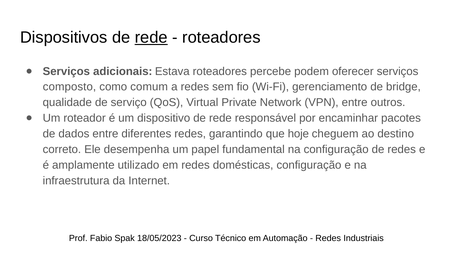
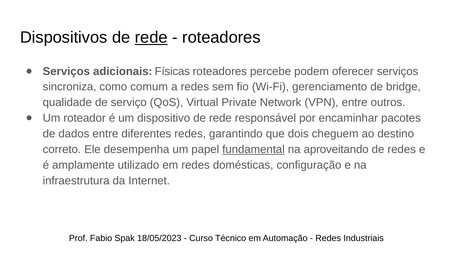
Estava: Estava -> Físicas
composto: composto -> sincroniza
hoje: hoje -> dois
fundamental underline: none -> present
na configuração: configuração -> aproveitando
